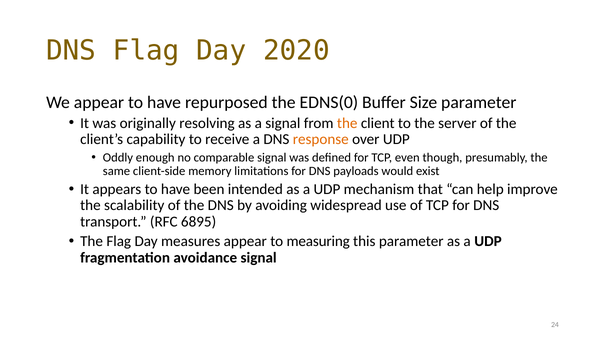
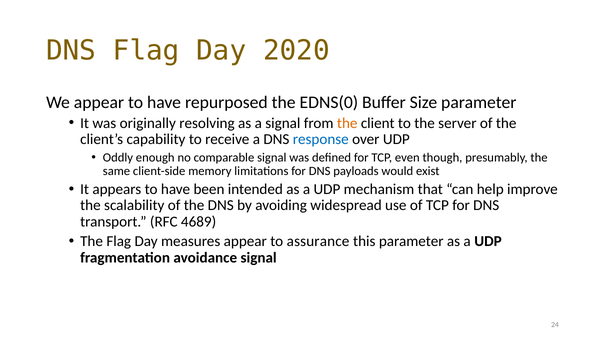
response colour: orange -> blue
6895: 6895 -> 4689
measuring: measuring -> assurance
